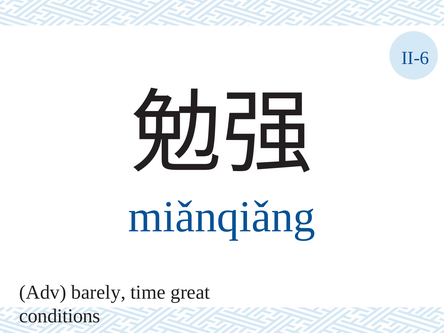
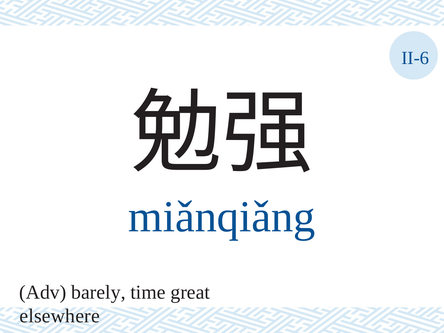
conditions: conditions -> elsewhere
